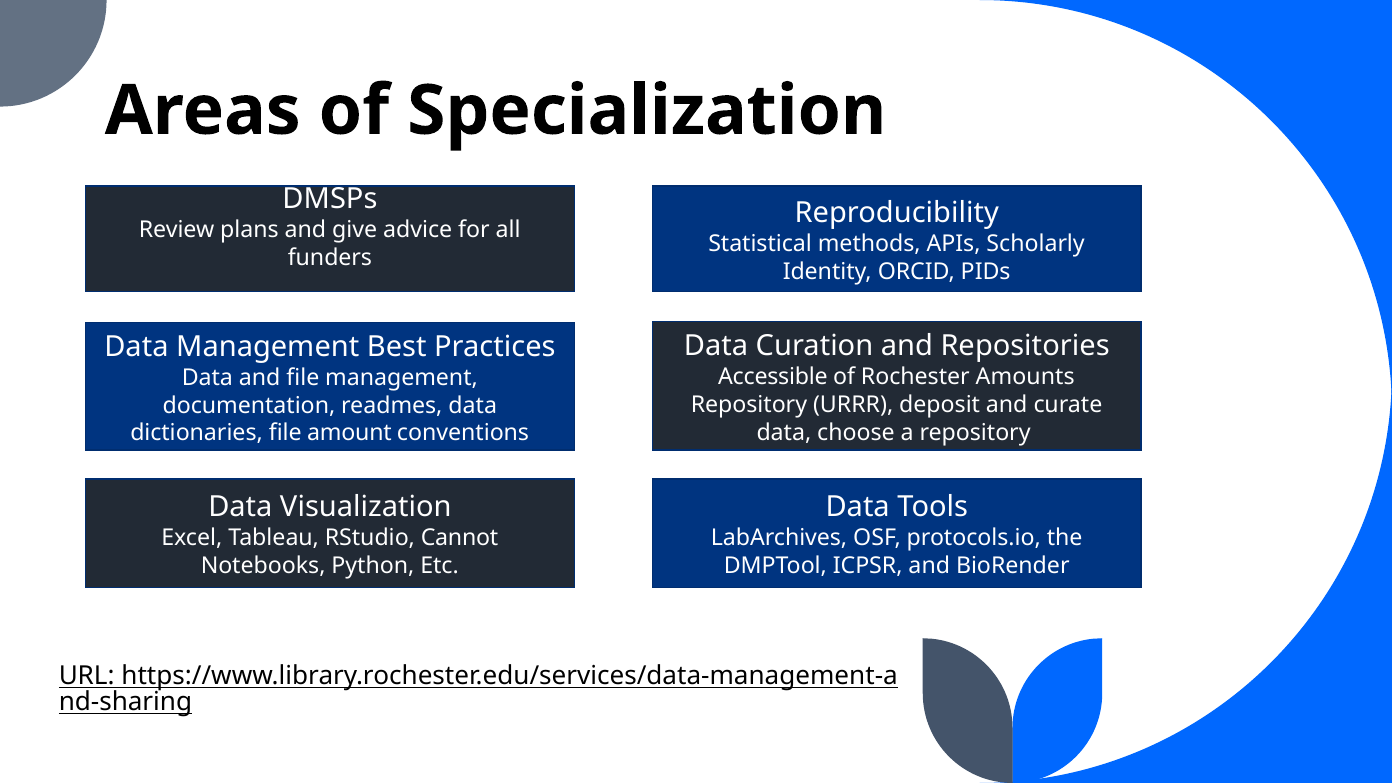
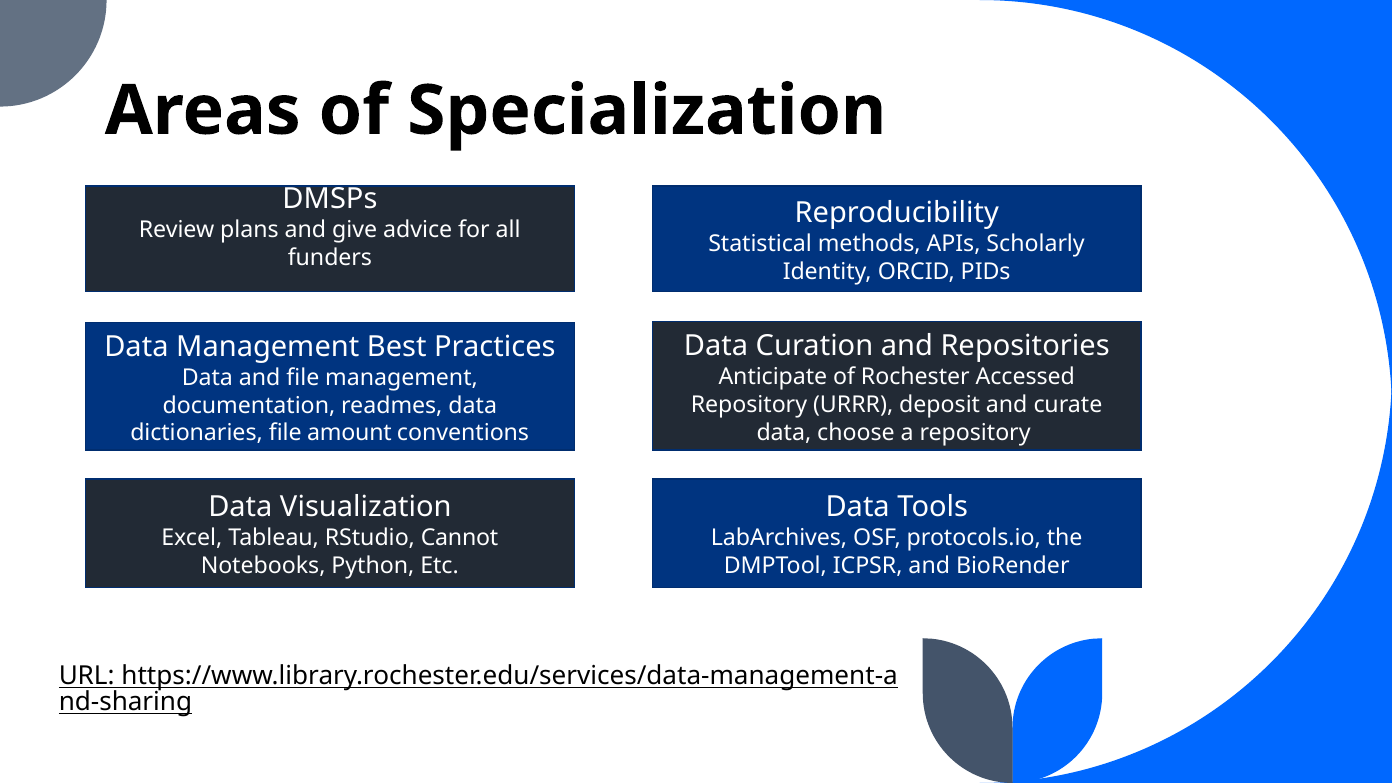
Accessible: Accessible -> Anticipate
Amounts: Amounts -> Accessed
